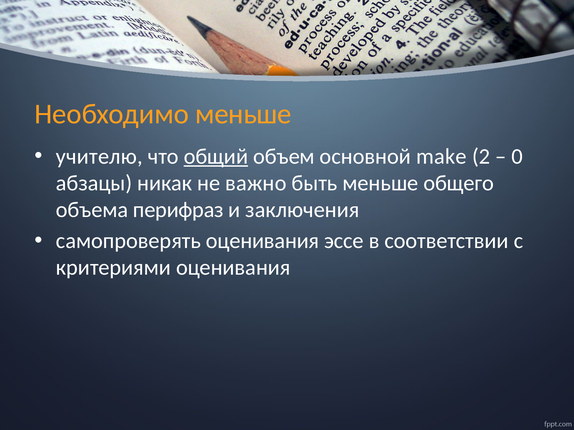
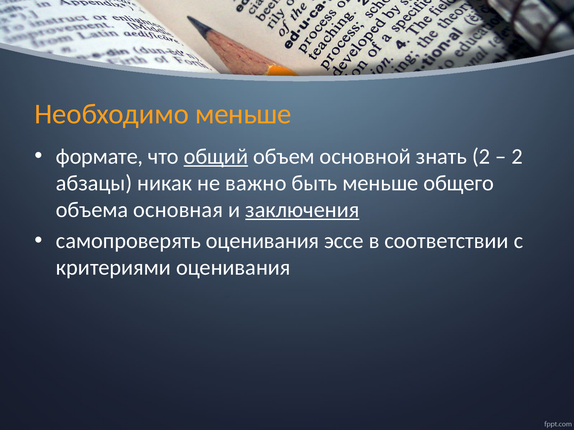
учителю: учителю -> формате
make: make -> знать
0 at (517, 156): 0 -> 2
перифраз: перифраз -> основная
заключения underline: none -> present
